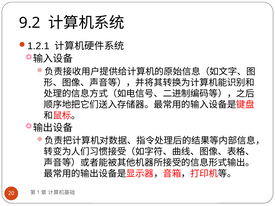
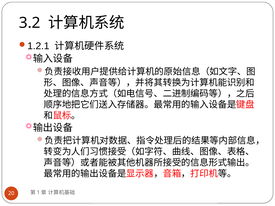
9.2: 9.2 -> 3.2
